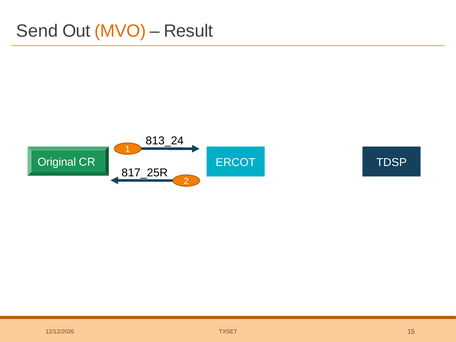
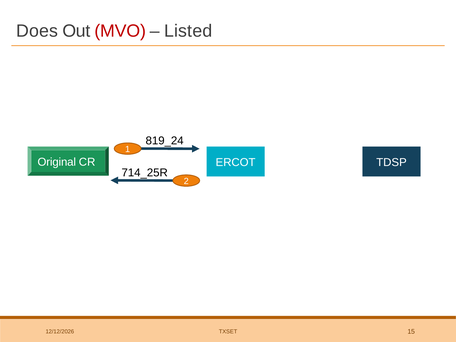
Send: Send -> Does
MVO colour: orange -> red
Result: Result -> Listed
813_24: 813_24 -> 819_24
817_25R: 817_25R -> 714_25R
